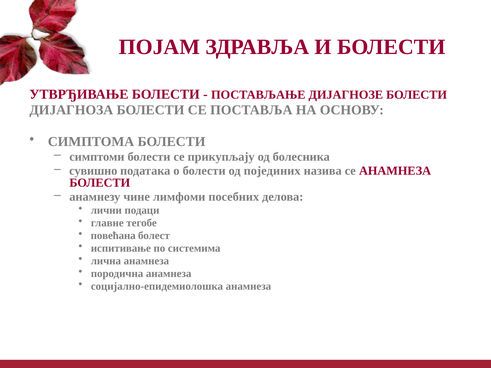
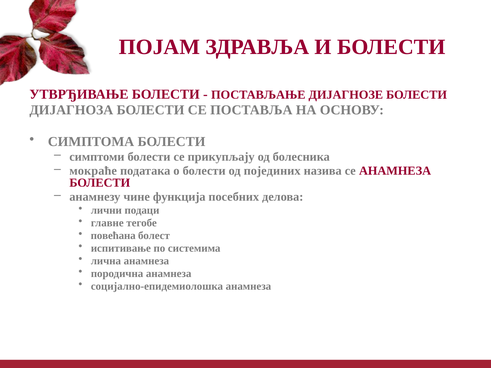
сувишно: сувишно -> мокраће
лимфоми: лимфоми -> функција
